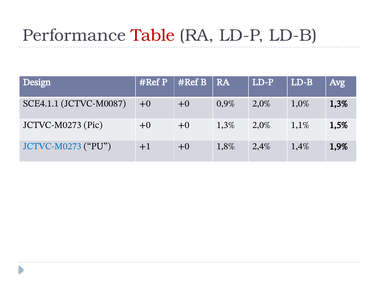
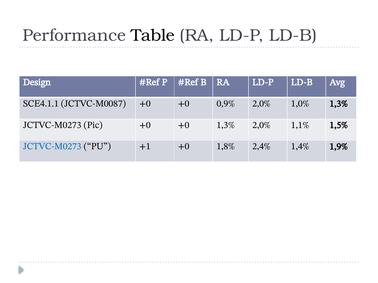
Table colour: red -> black
